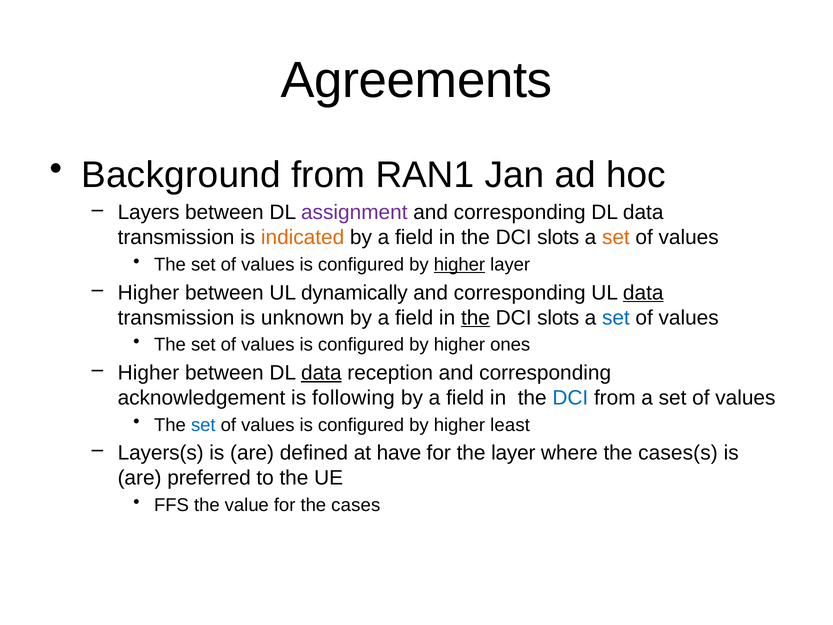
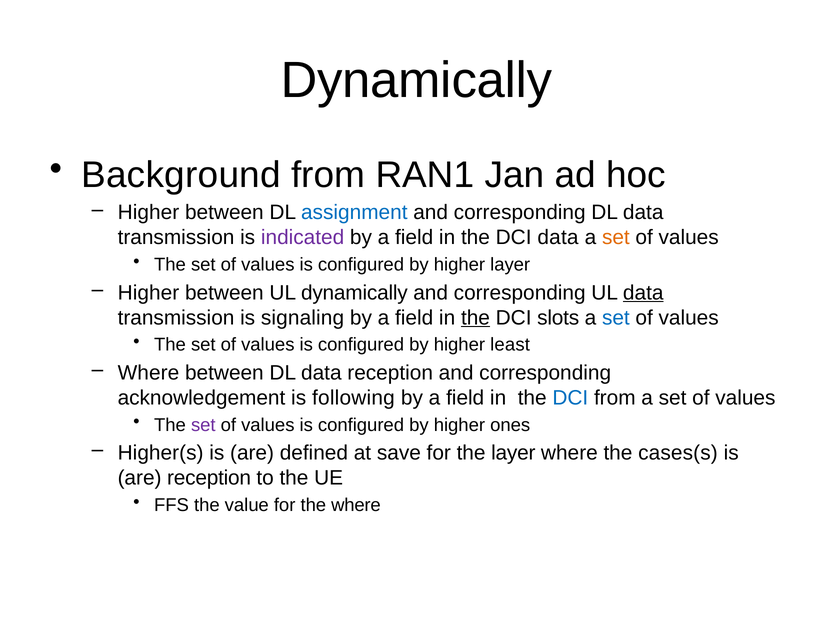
Agreements at (416, 81): Agreements -> Dynamically
Layers at (149, 212): Layers -> Higher
assignment colour: purple -> blue
indicated colour: orange -> purple
slots at (558, 237): slots -> data
higher at (459, 265) underline: present -> none
unknown: unknown -> signaling
ones: ones -> least
Higher at (148, 373): Higher -> Where
data at (321, 373) underline: present -> none
set at (203, 425) colour: blue -> purple
least: least -> ones
Layers(s: Layers(s -> Higher(s
have: have -> save
are preferred: preferred -> reception
the cases: cases -> where
